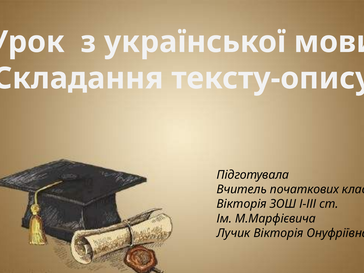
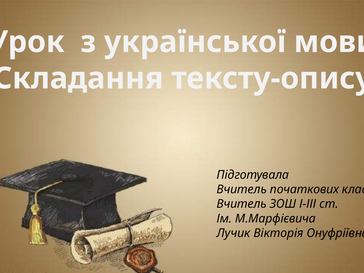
Вікторія at (242, 204): Вікторія -> Вчитель
